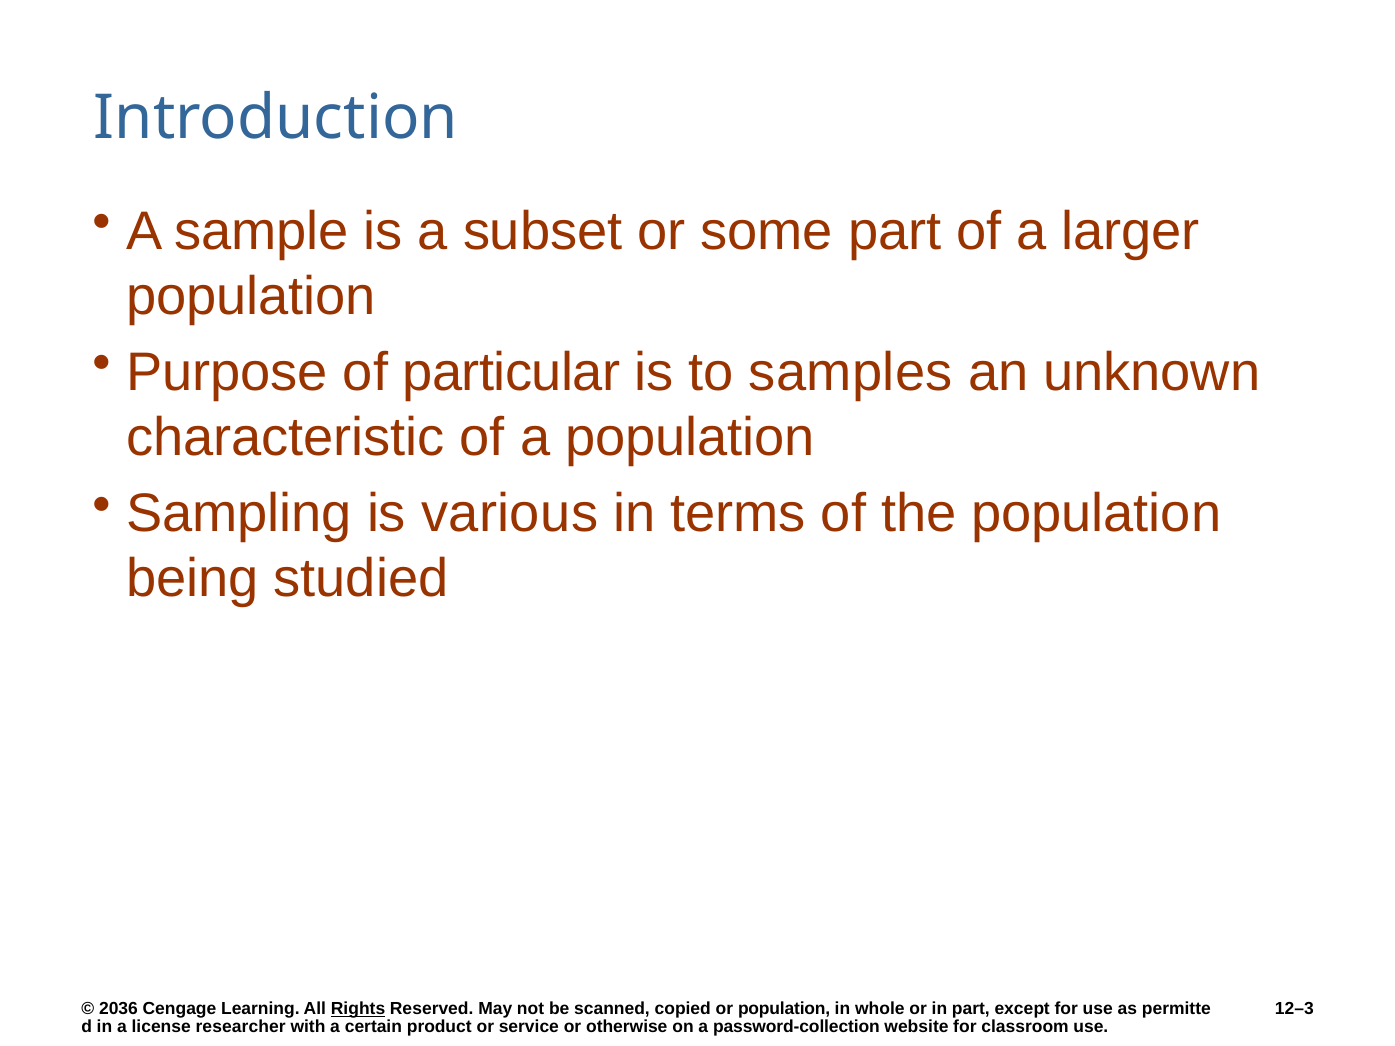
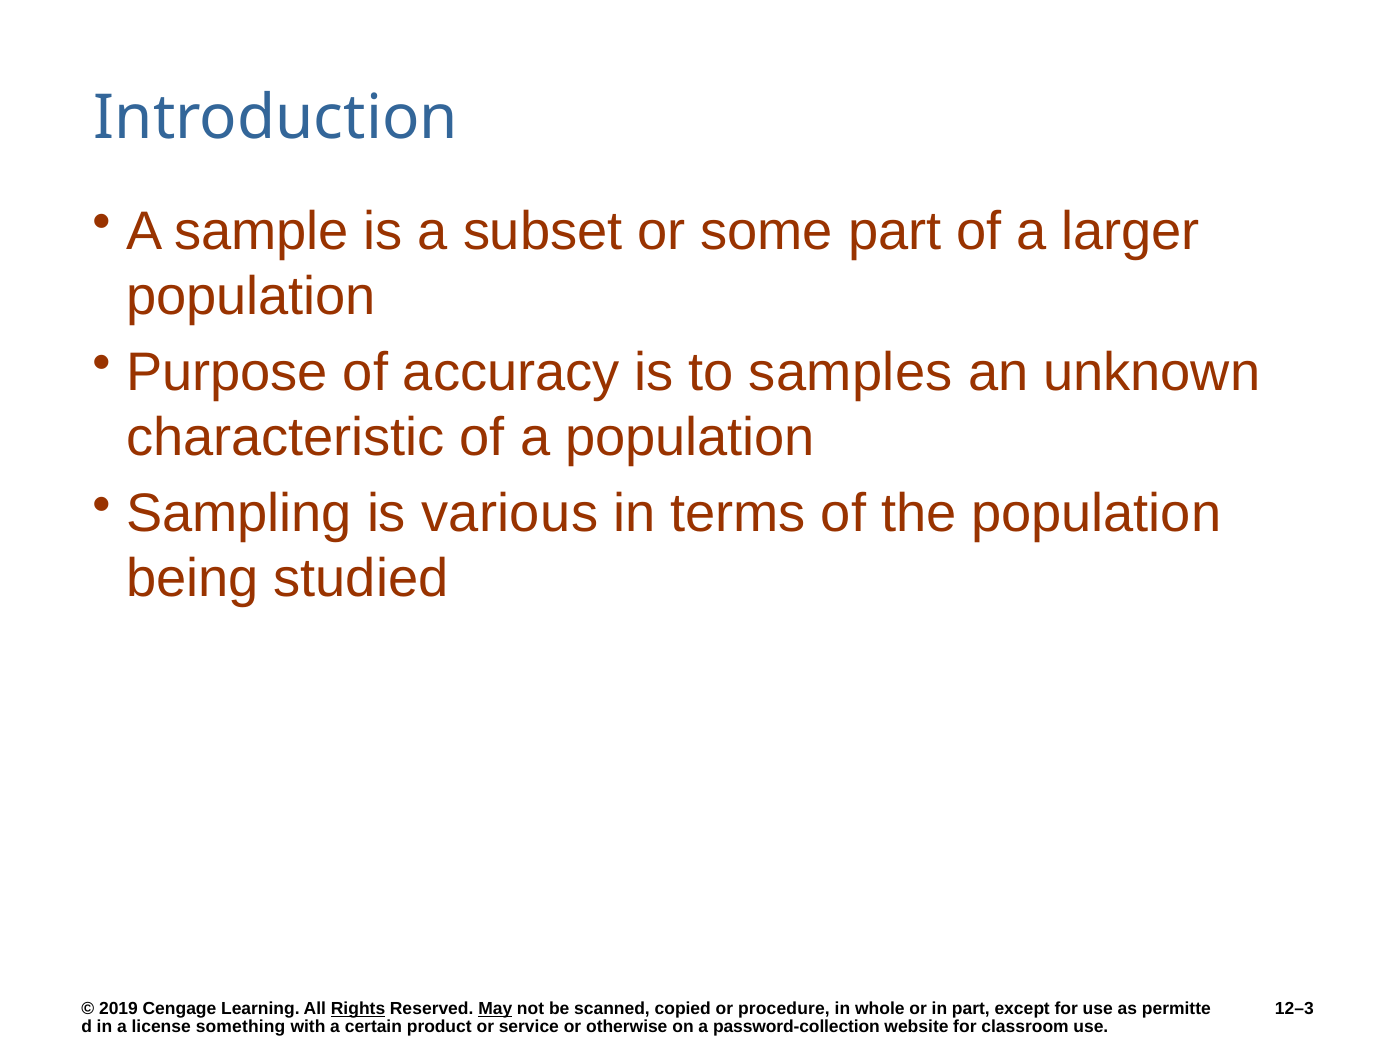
particular: particular -> accuracy
2036: 2036 -> 2019
May underline: none -> present
or population: population -> procedure
researcher: researcher -> something
